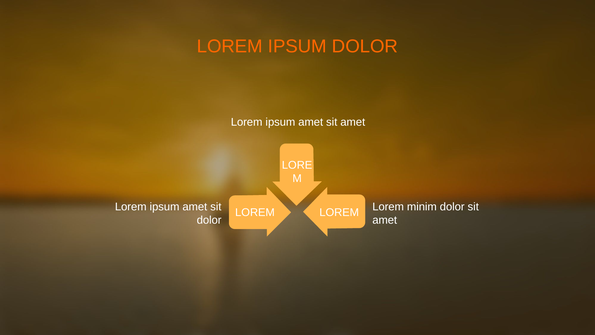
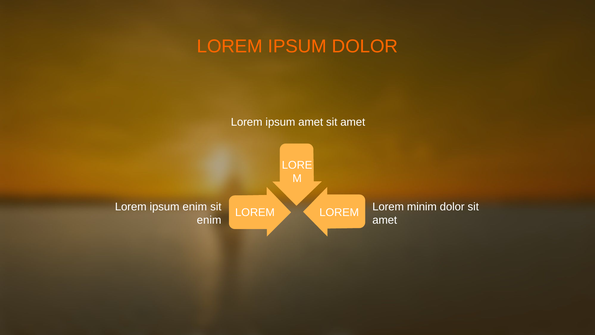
amet at (195, 207): amet -> enim
dolor at (209, 220): dolor -> enim
